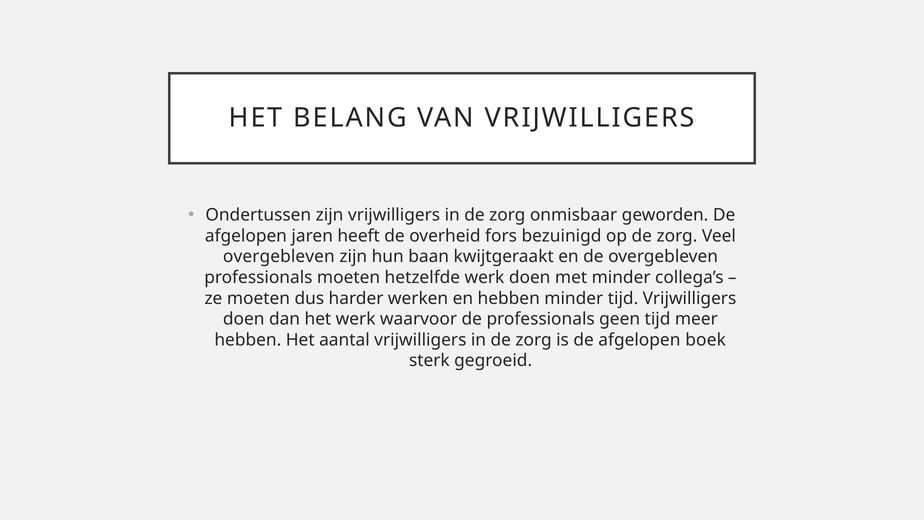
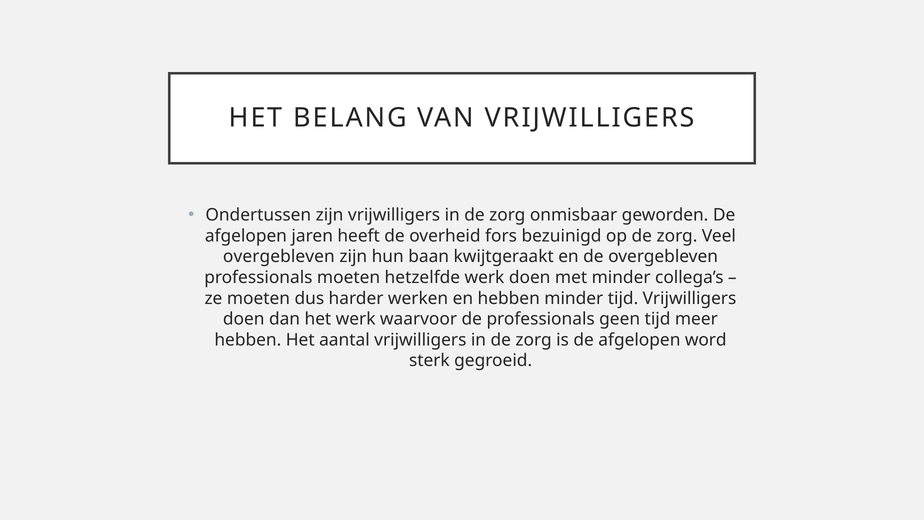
boek: boek -> word
